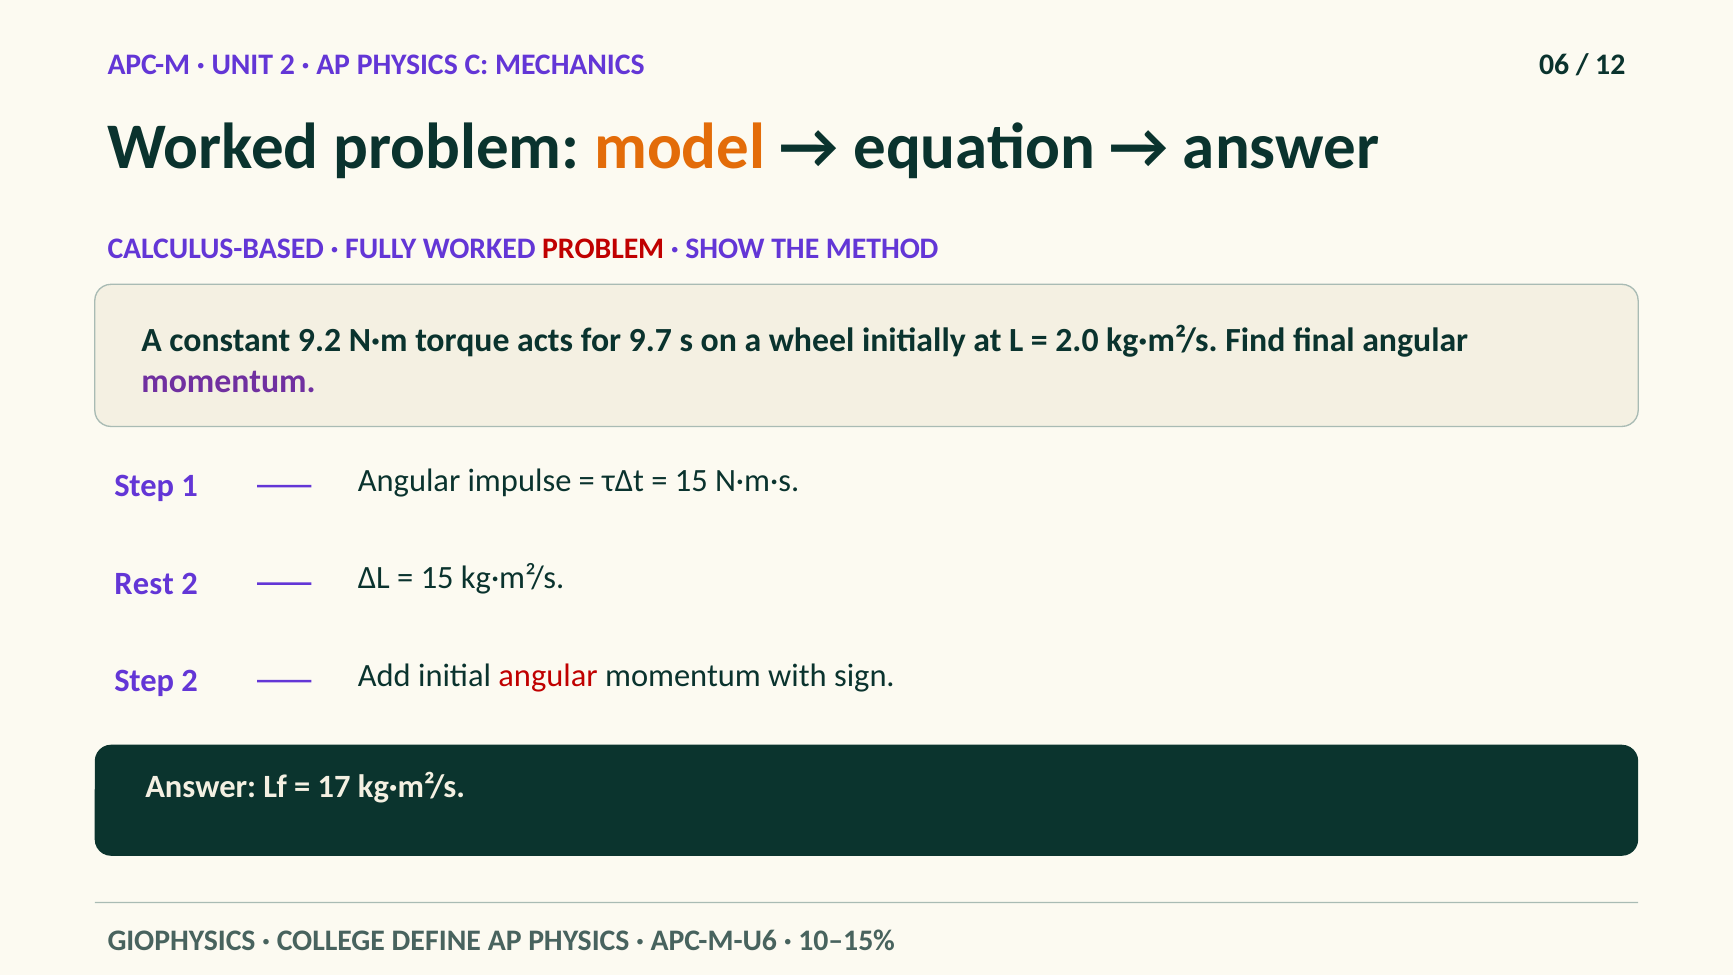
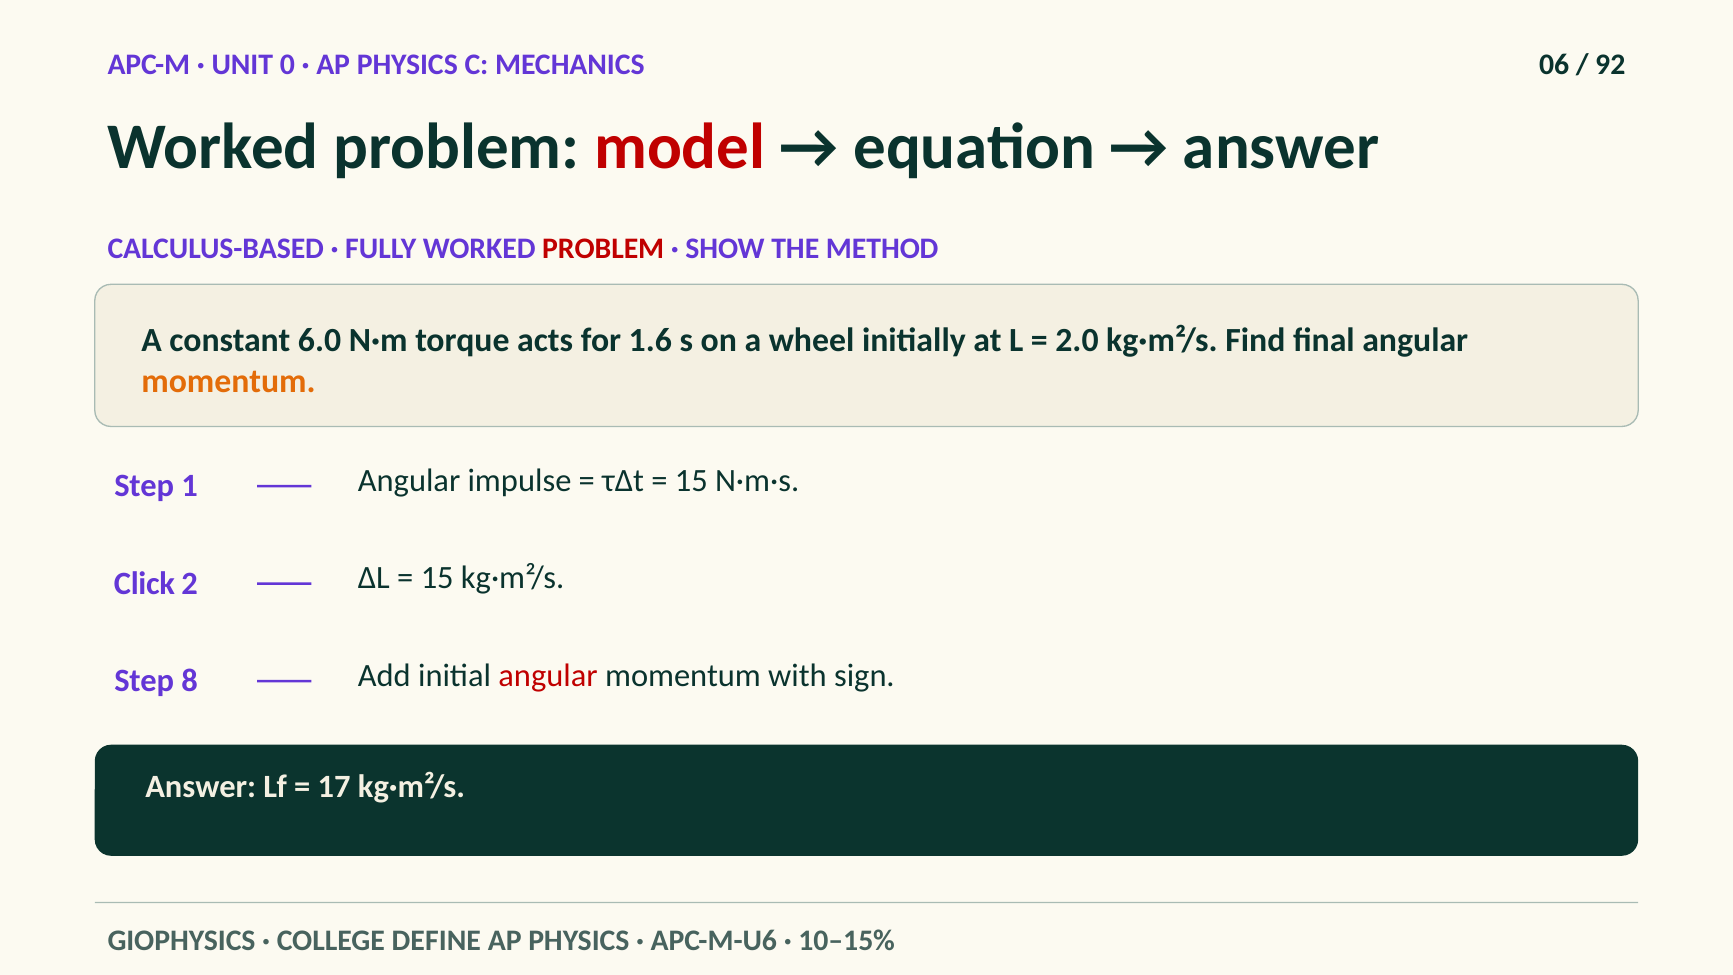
UNIT 2: 2 -> 0
12: 12 -> 92
model colour: orange -> red
9.2: 9.2 -> 6.0
9.7: 9.7 -> 1.6
momentum at (228, 381) colour: purple -> orange
Rest: Rest -> Click
Step 2: 2 -> 8
